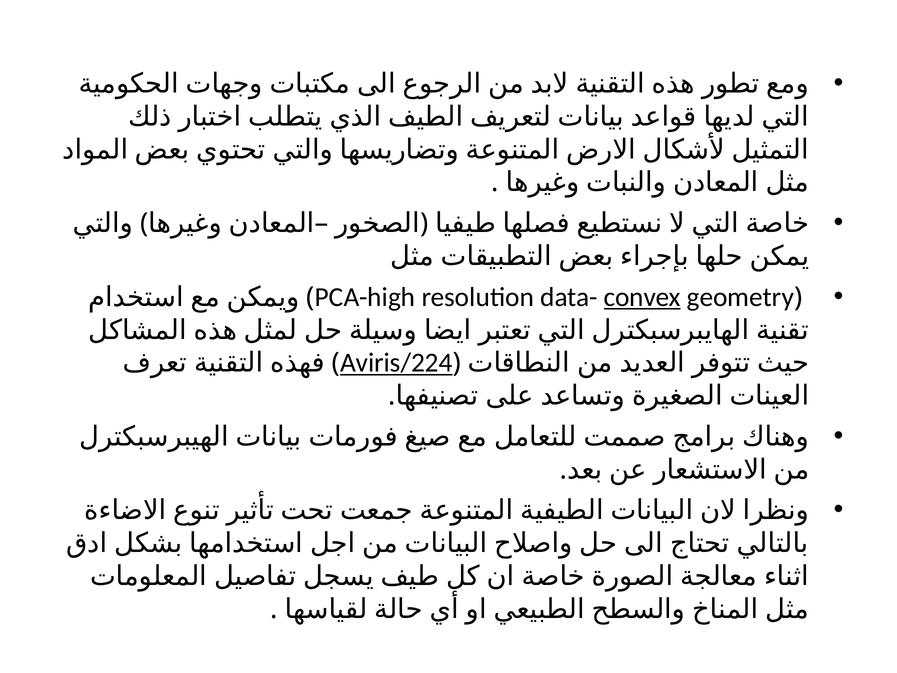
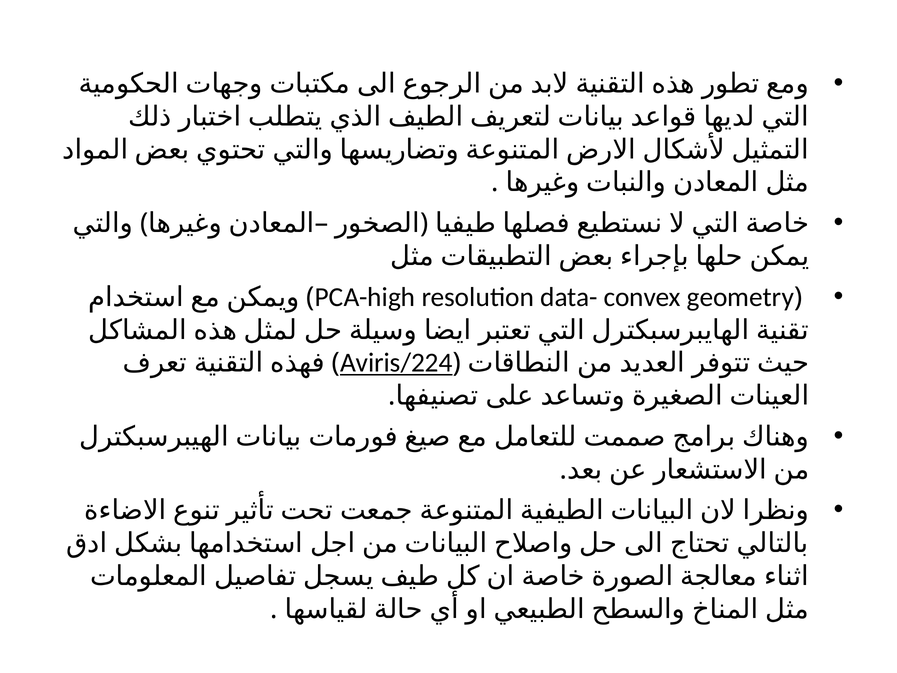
convex underline: present -> none
